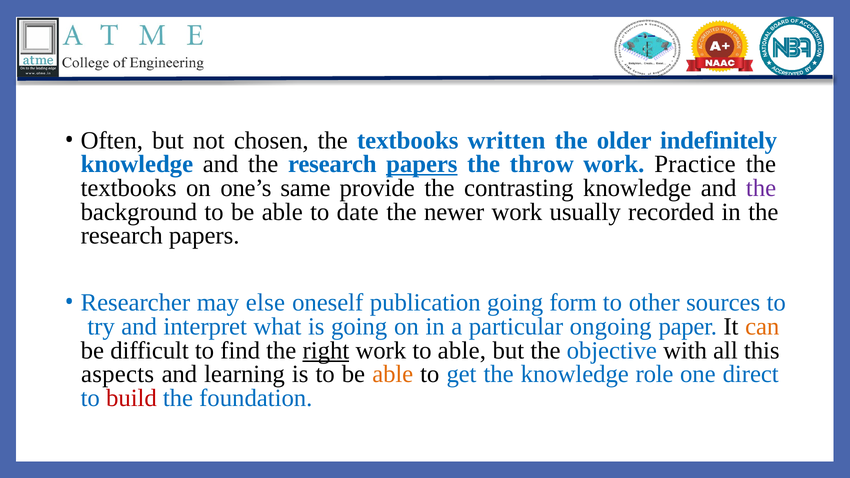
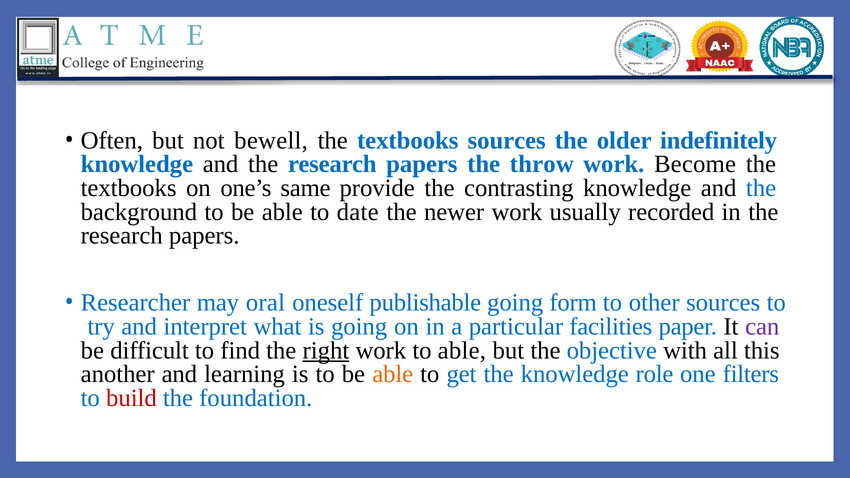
chosen: chosen -> bewell
textbooks written: written -> sources
papers at (422, 164) underline: present -> none
Practice: Practice -> Become
the at (761, 188) colour: purple -> blue
else: else -> oral
publication: publication -> publishable
ongoing: ongoing -> facilities
can colour: orange -> purple
aspects: aspects -> another
direct: direct -> filters
